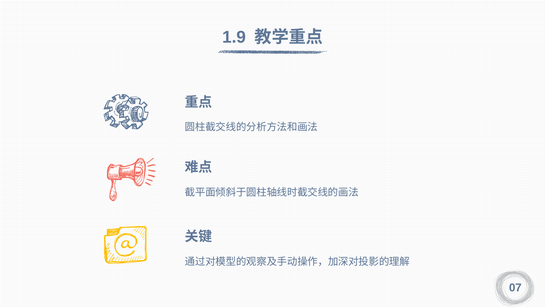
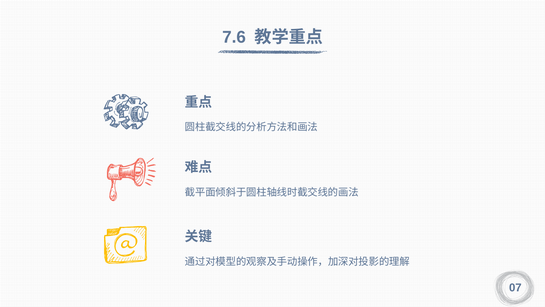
1.9: 1.9 -> 7.6
